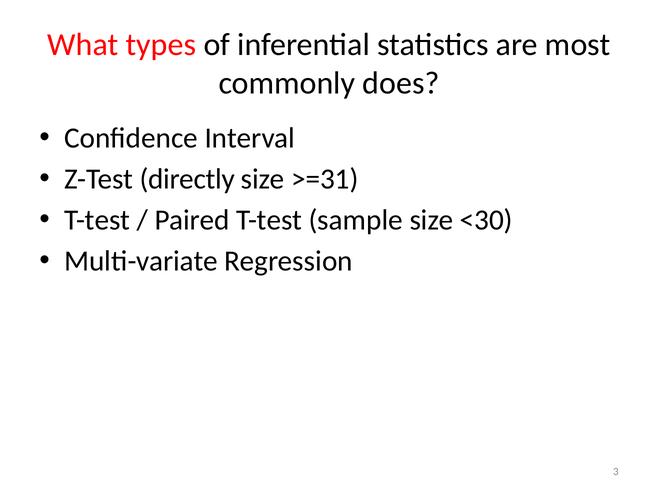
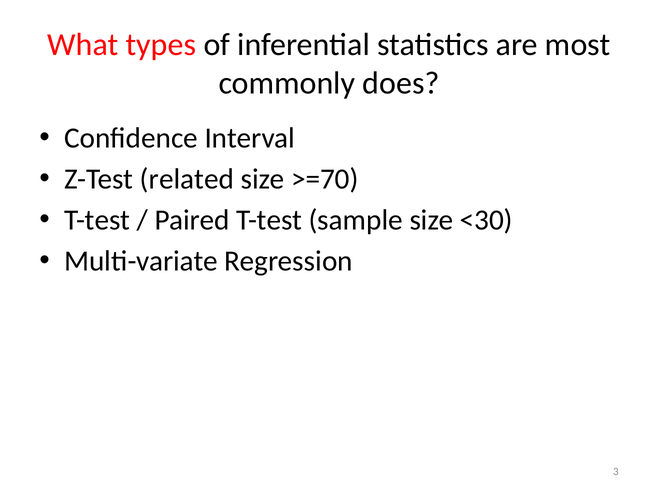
directly: directly -> related
>=31: >=31 -> >=70
